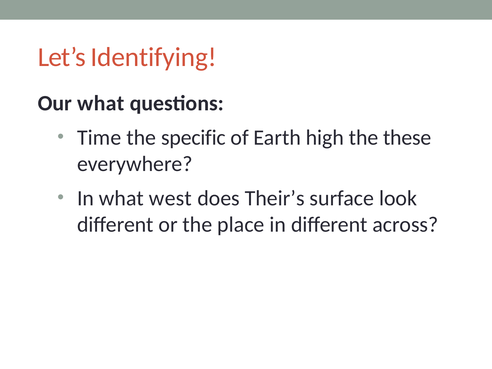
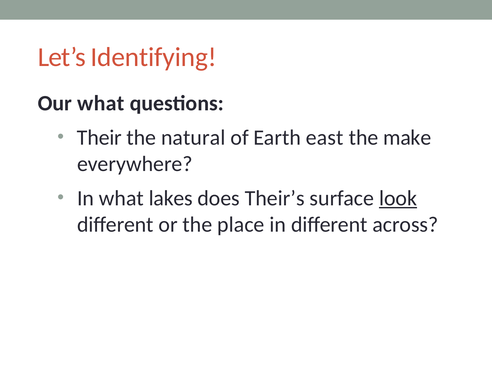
Time: Time -> Their
specific: specific -> natural
high: high -> east
these: these -> make
west: west -> lakes
look underline: none -> present
